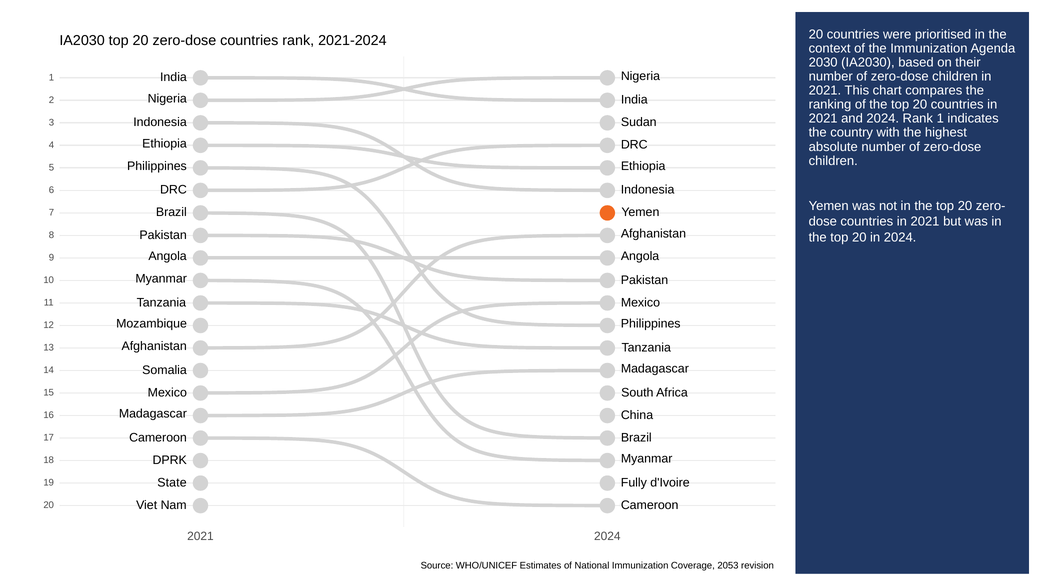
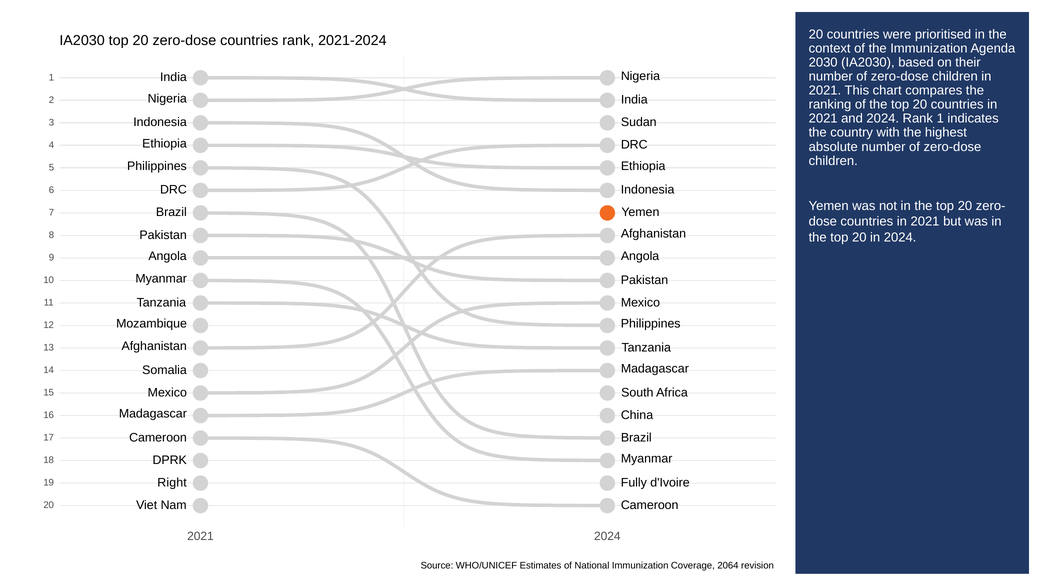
State: State -> Right
2053: 2053 -> 2064
